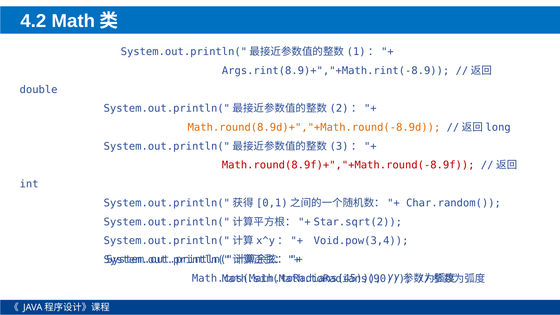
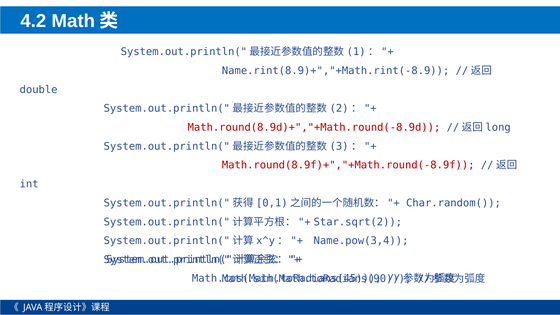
Args.rint(8.9)+","+Math.rint(-8.9: Args.rint(8.9)+","+Math.rint(-8.9 -> Name.rint(8.9)+","+Math.rint(-8.9
Math.round(8.9d)+","+Math.round(-8.9d colour: orange -> red
Void.pow(3,4: Void.pow(3,4 -> Name.pow(3,4
